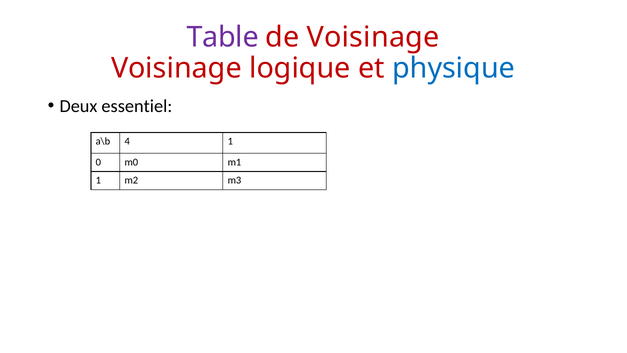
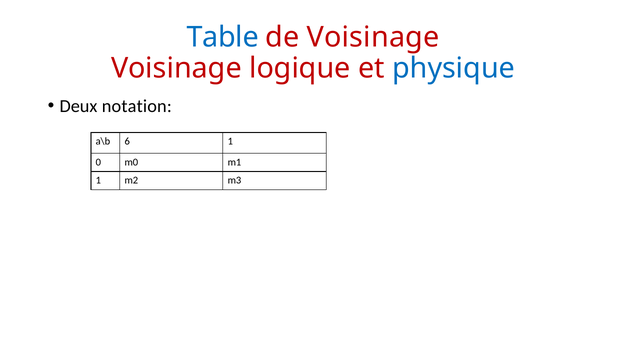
Table colour: purple -> blue
essentiel: essentiel -> notation
4: 4 -> 6
